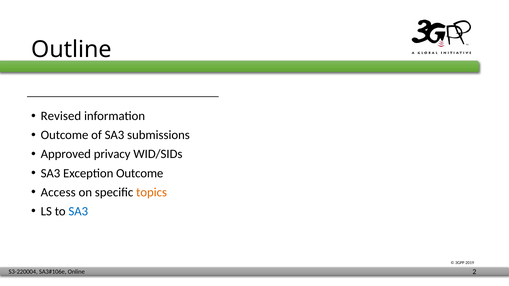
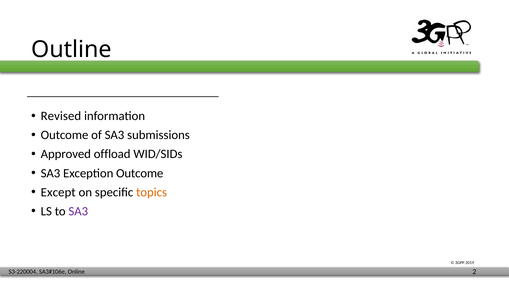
privacy: privacy -> offload
Access: Access -> Except
SA3 at (78, 211) colour: blue -> purple
